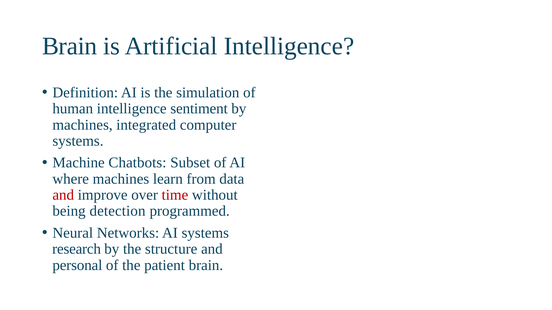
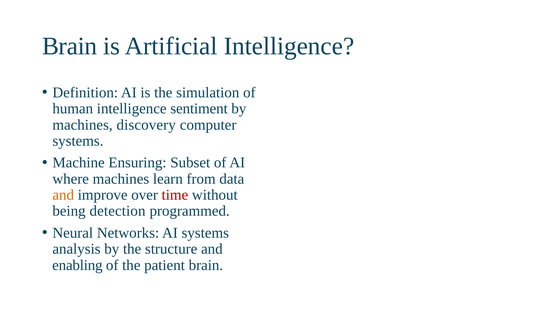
integrated: integrated -> discovery
Chatbots: Chatbots -> Ensuring
and at (63, 195) colour: red -> orange
research: research -> analysis
personal: personal -> enabling
